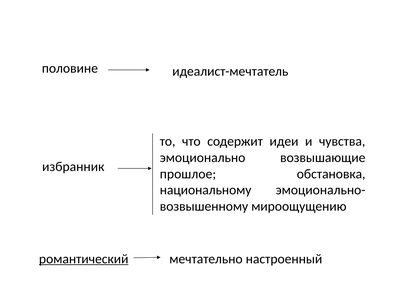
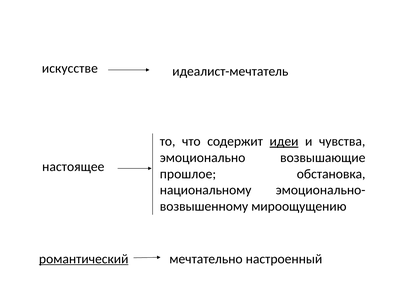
половине: половине -> искусстве
идеи underline: none -> present
избранник: избранник -> настоящее
